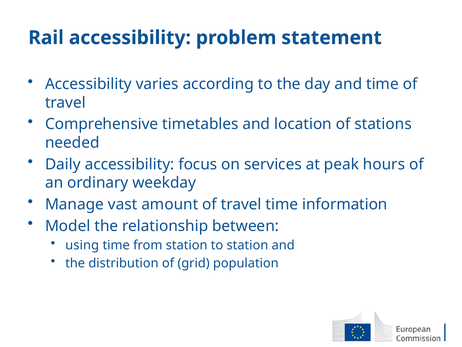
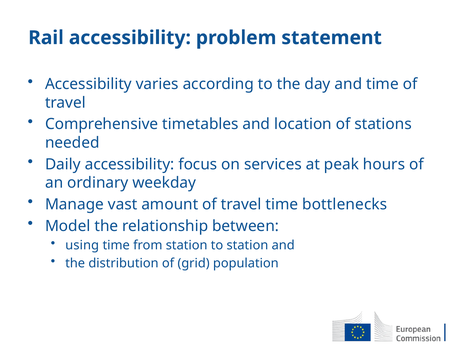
information: information -> bottlenecks
